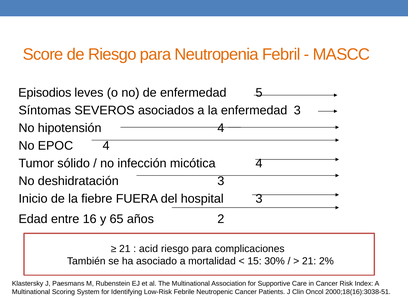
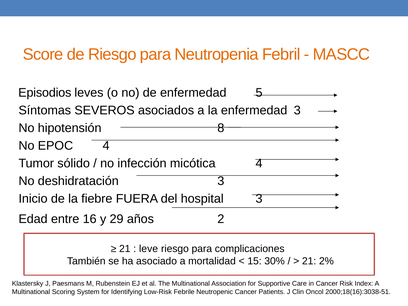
hipotensión 4: 4 -> 8
65: 65 -> 29
acid: acid -> leve
